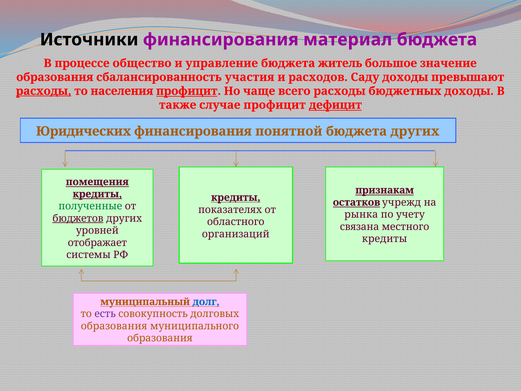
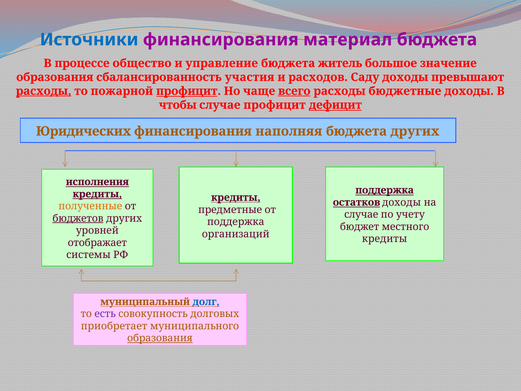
Источники colour: black -> blue
населения: населения -> пожарной
всего underline: none -> present
бюджетных: бюджетных -> бюджетные
также: также -> чтобы
понятной: понятной -> наполняя
помещения: помещения -> исполнения
признакам at (385, 190): признакам -> поддержка
остатков учрежд: учрежд -> доходы
полученные colour: green -> orange
показателях: показателях -> предметные
рынка at (361, 214): рынка -> случае
областного at (236, 222): областного -> поддержка
связана: связана -> бюджет
образования at (114, 326): образования -> приобретает
образования at (160, 338) underline: none -> present
